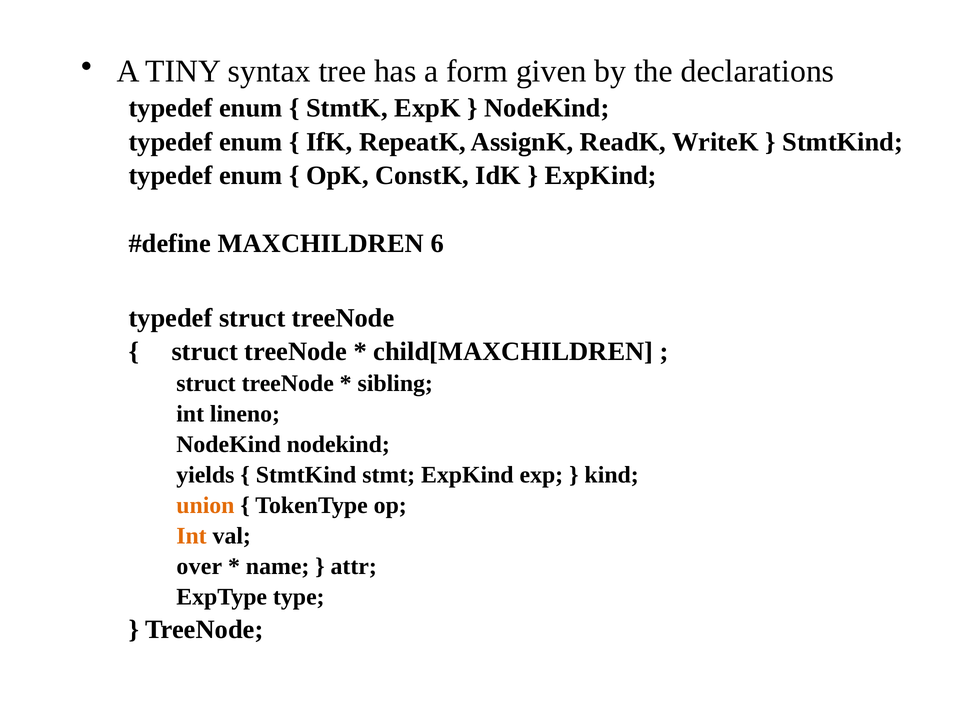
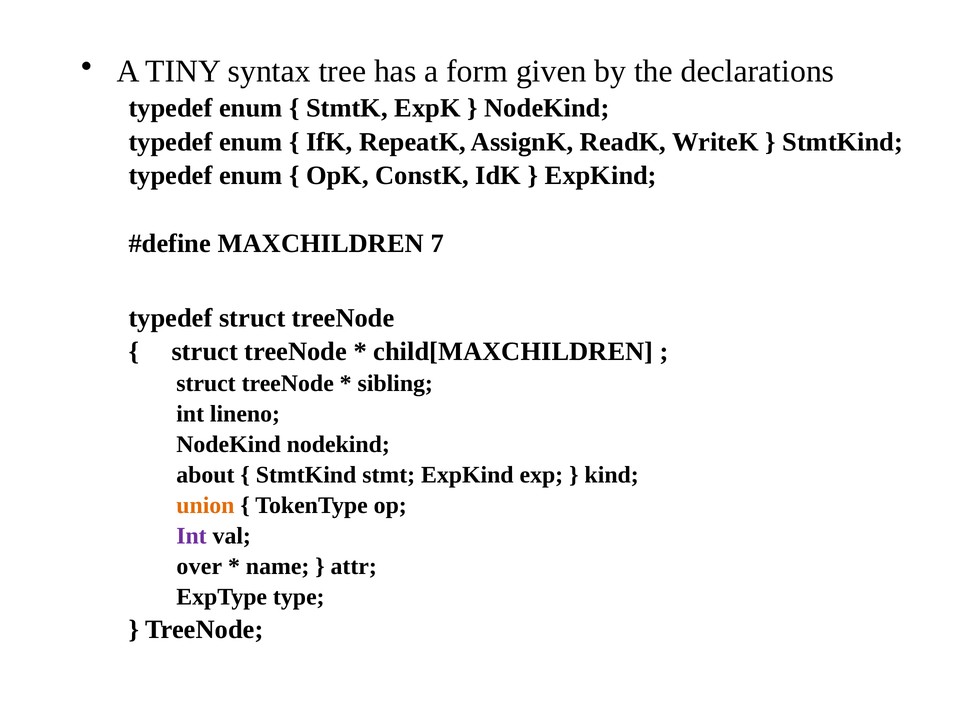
6: 6 -> 7
yields: yields -> about
Int at (191, 537) colour: orange -> purple
